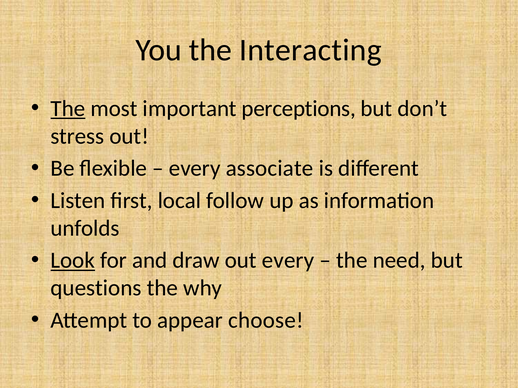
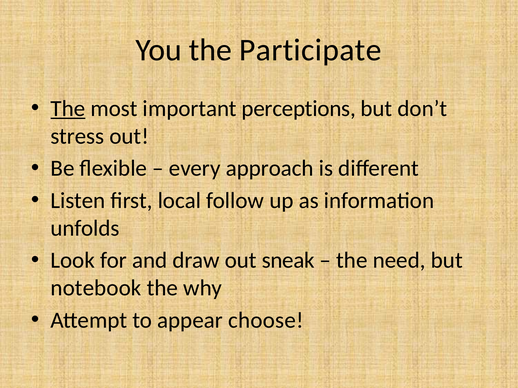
Interacting: Interacting -> Participate
associate: associate -> approach
Look underline: present -> none
out every: every -> sneak
questions: questions -> notebook
